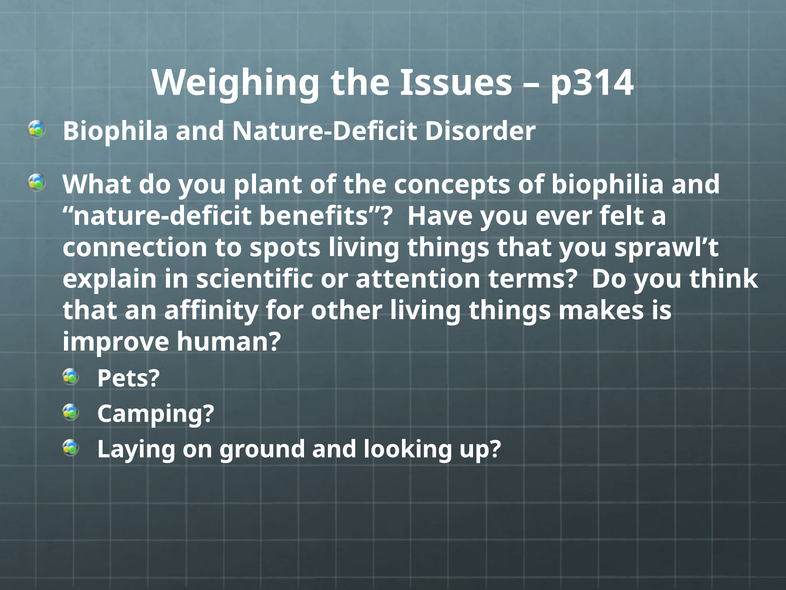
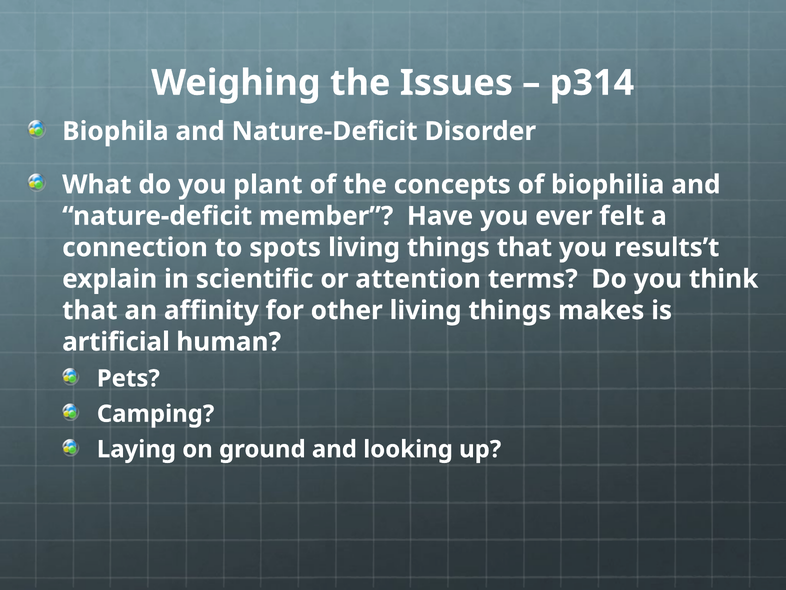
benefits: benefits -> member
sprawl’t: sprawl’t -> results’t
improve: improve -> artificial
